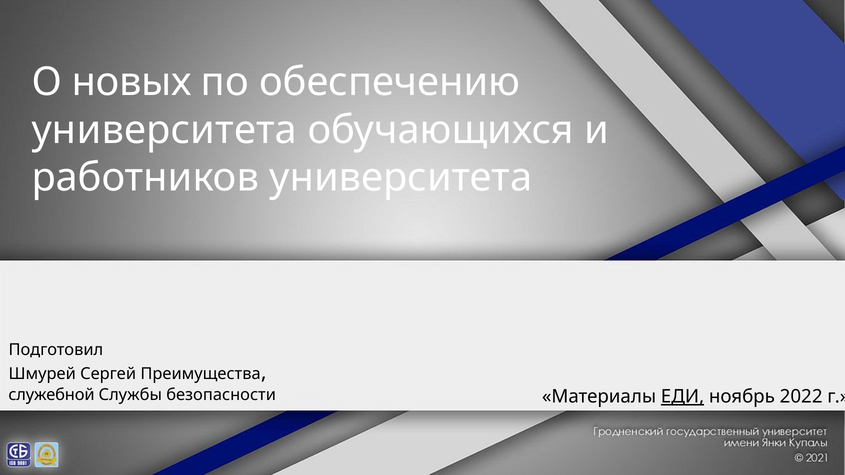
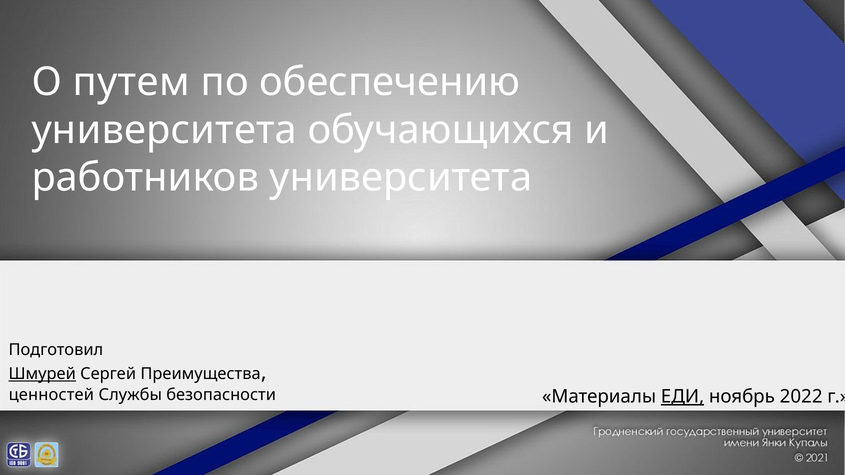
новых: новых -> путем
Шмурей underline: none -> present
служебной: служебной -> ценностей
